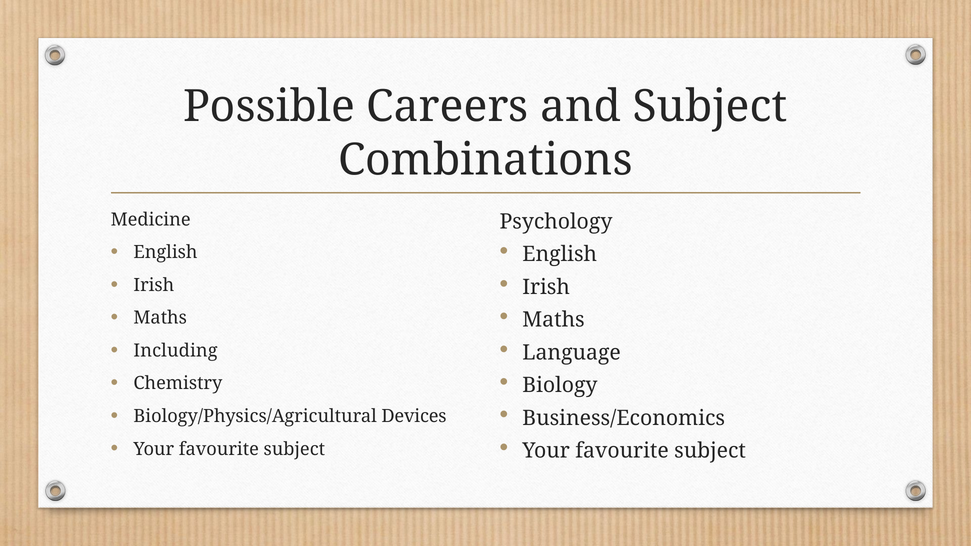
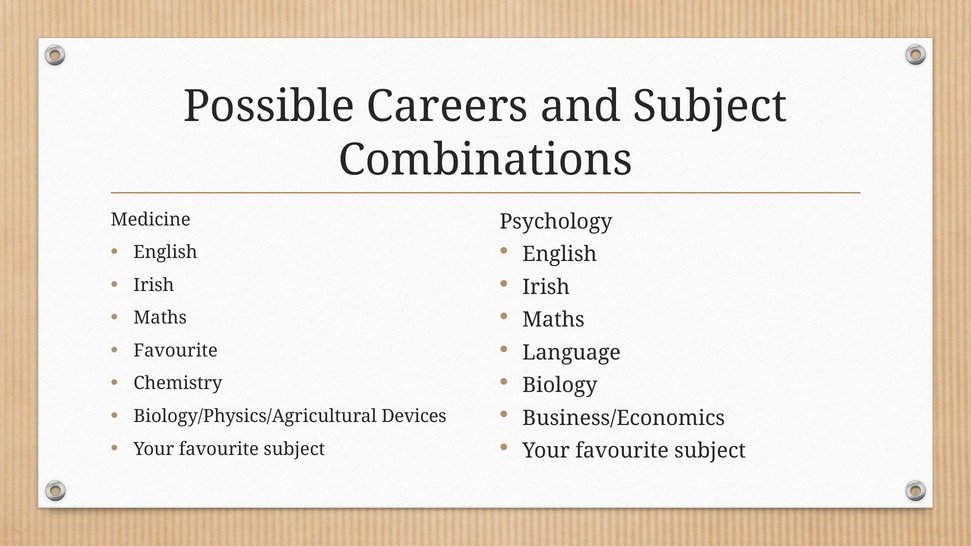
Including at (176, 351): Including -> Favourite
